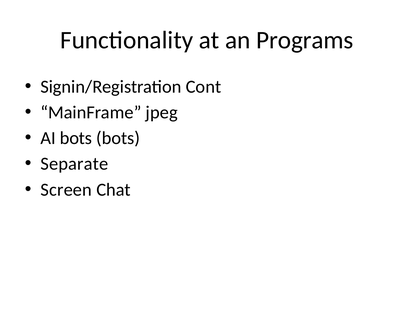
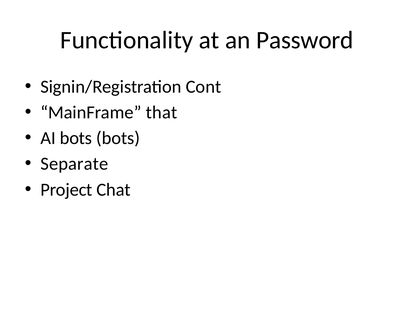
Programs: Programs -> Password
jpeg: jpeg -> that
Screen: Screen -> Project
